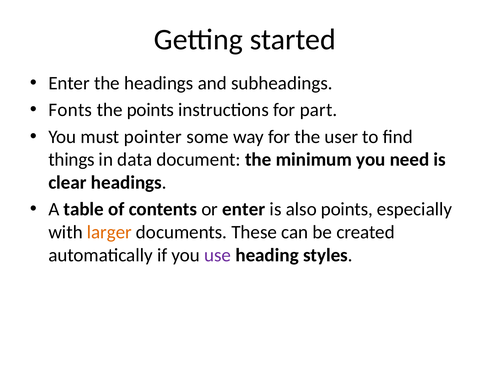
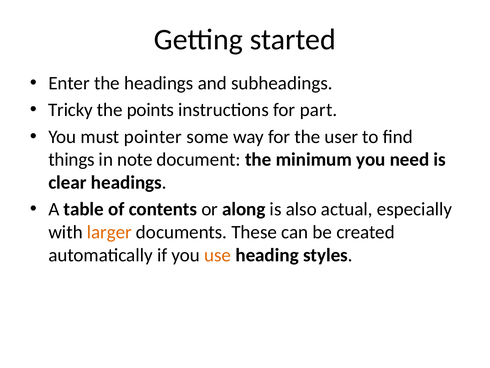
Fonts: Fonts -> Tricky
data: data -> note
or enter: enter -> along
also points: points -> actual
use colour: purple -> orange
